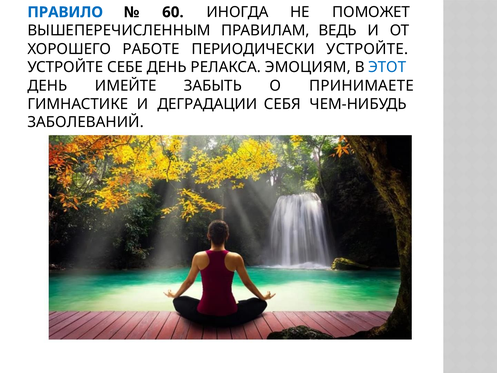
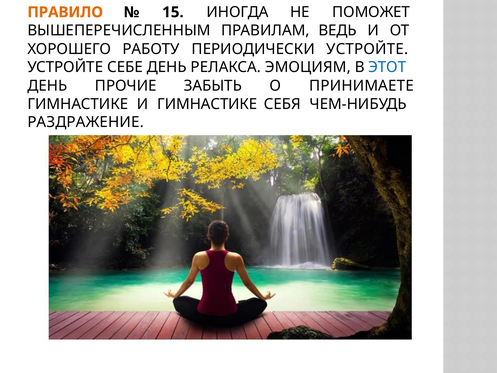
ПРАВИЛО colour: blue -> orange
60: 60 -> 15
РАБОТЕ: РАБОТЕ -> РАБОТУ
ИМЕЙТЕ: ИМЕЙТЕ -> ПРОЧИЕ
И ДЕГРАДАЦИИ: ДЕГРАДАЦИИ -> ГИМНАСТИКЕ
ЗАБОЛЕВАНИЙ: ЗАБОЛЕВАНИЙ -> РАЗДРАЖЕНИЕ
